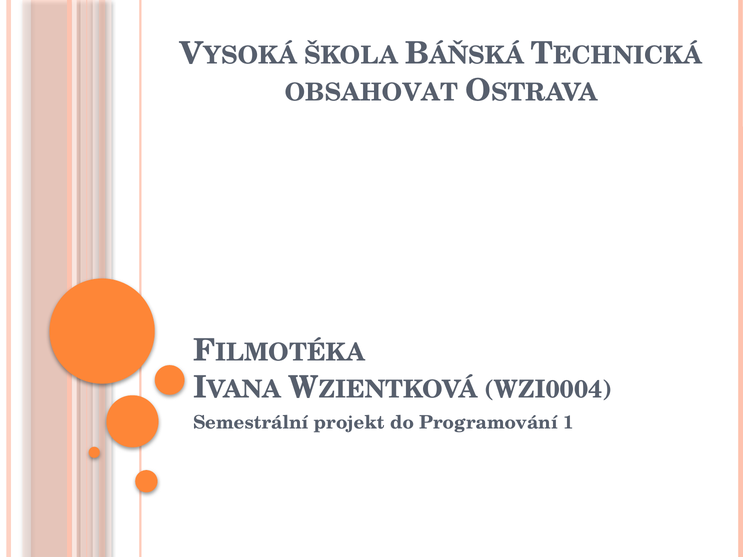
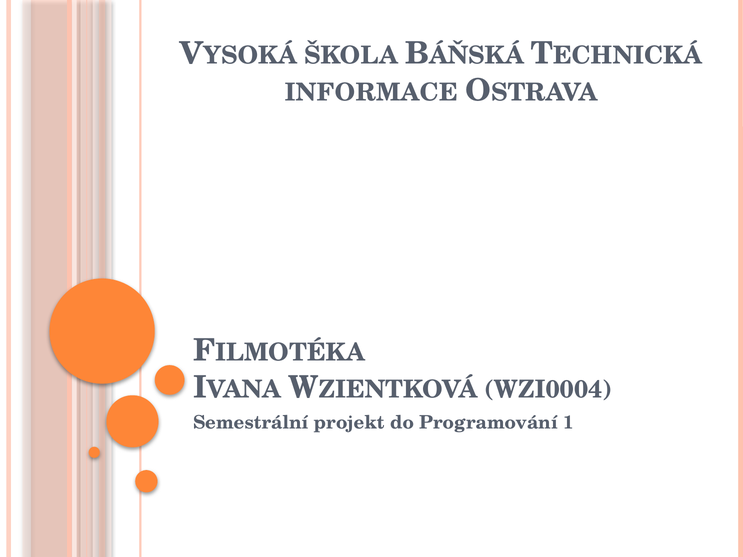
OBSAHOVAT: OBSAHOVAT -> INFORMACE
